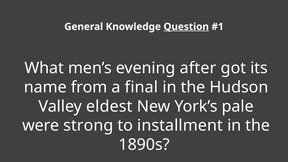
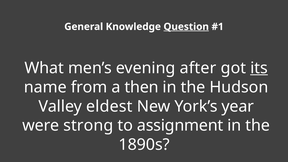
its underline: none -> present
final: final -> then
pale: pale -> year
installment: installment -> assignment
